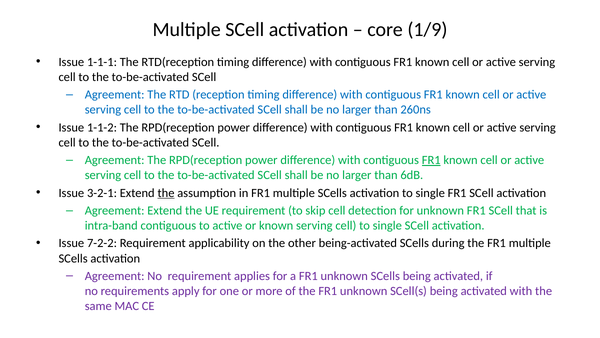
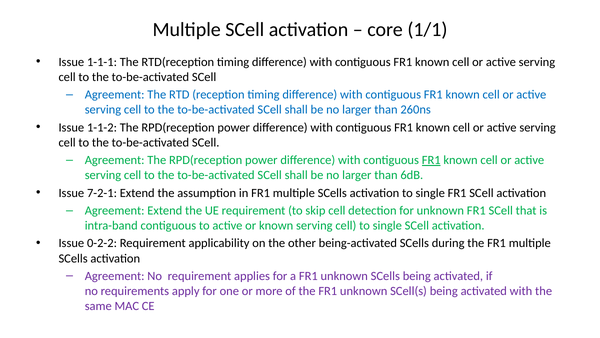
1/9: 1/9 -> 1/1
3-2-1: 3-2-1 -> 7-2-1
the at (166, 193) underline: present -> none
7-2-2: 7-2-2 -> 0-2-2
